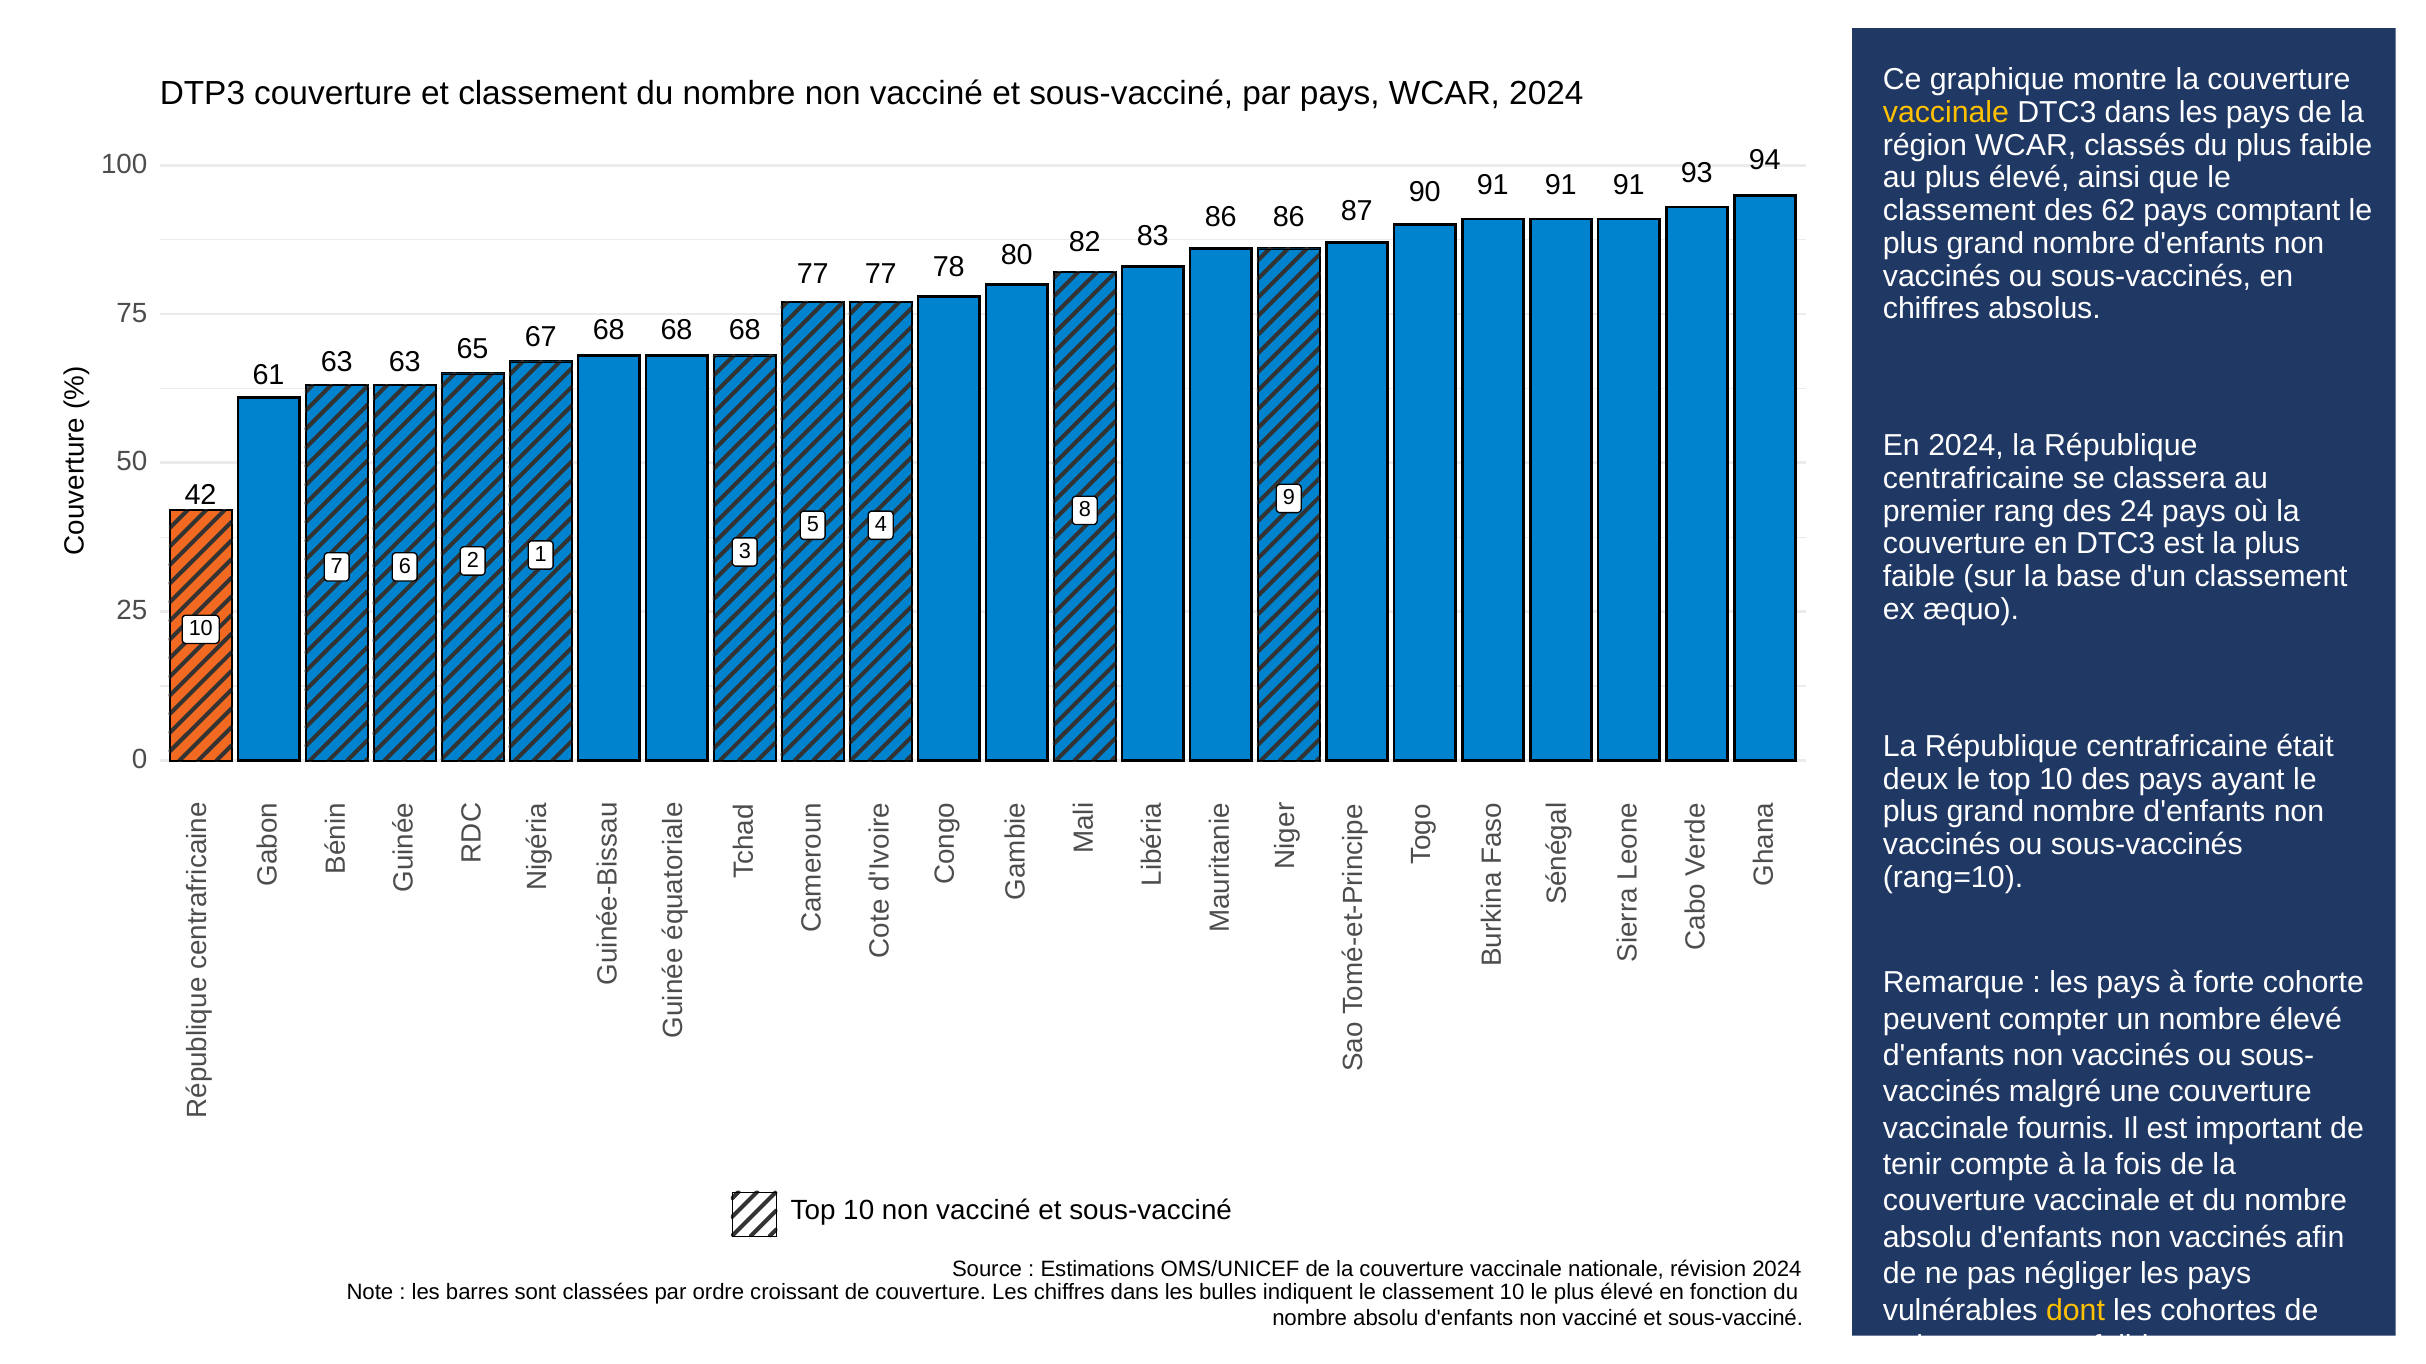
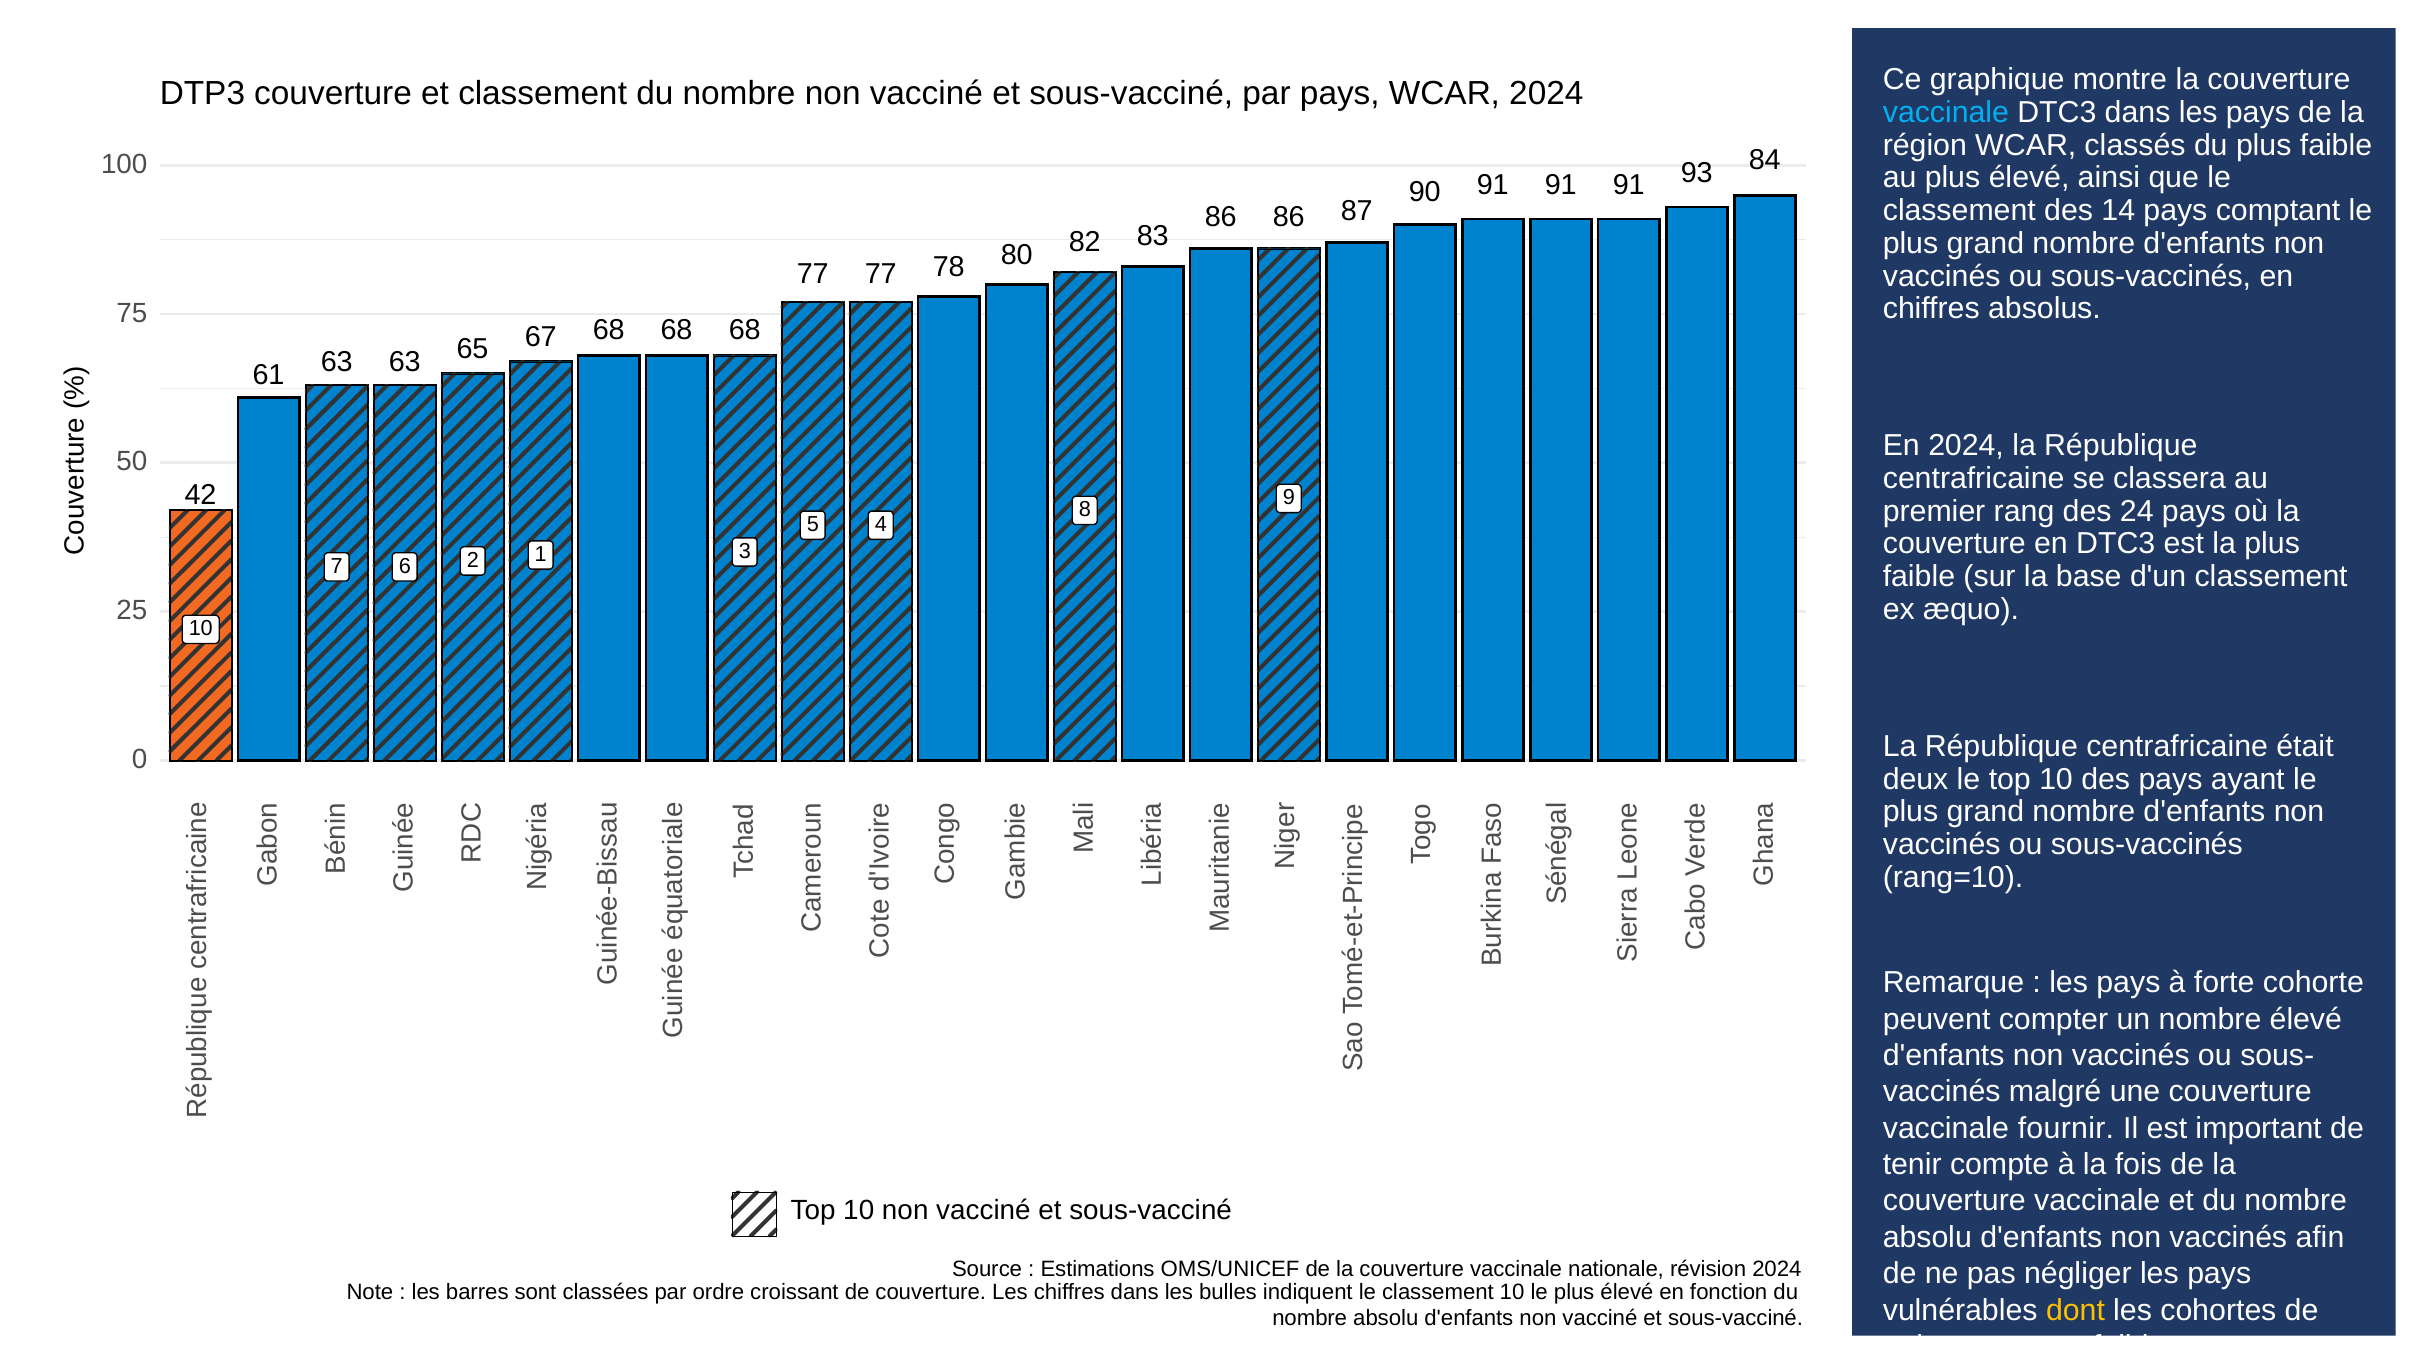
vaccinale at (1946, 112) colour: yellow -> light blue
94: 94 -> 84
62: 62 -> 14
fournis: fournis -> fournir
